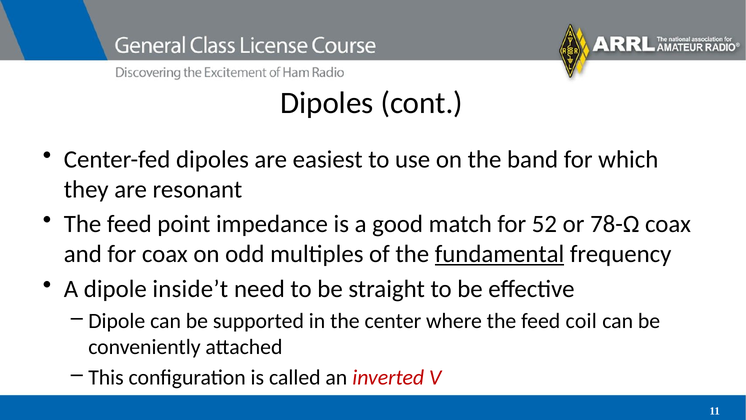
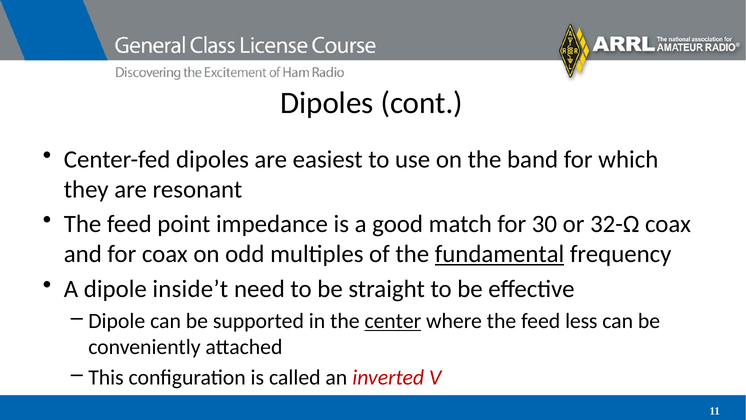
52: 52 -> 30
78-Ω: 78-Ω -> 32-Ω
center underline: none -> present
coil: coil -> less
